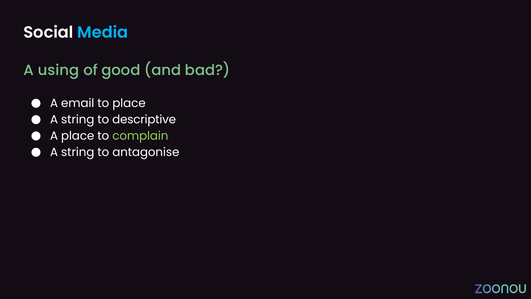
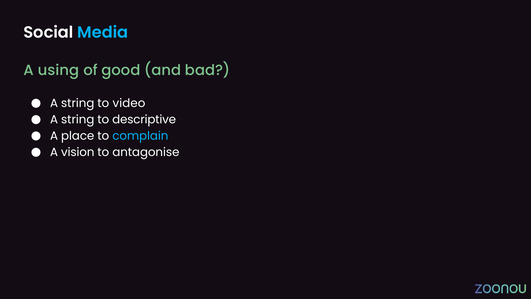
email at (78, 103): email -> string
to place: place -> video
complain colour: light green -> light blue
string at (78, 152): string -> vision
